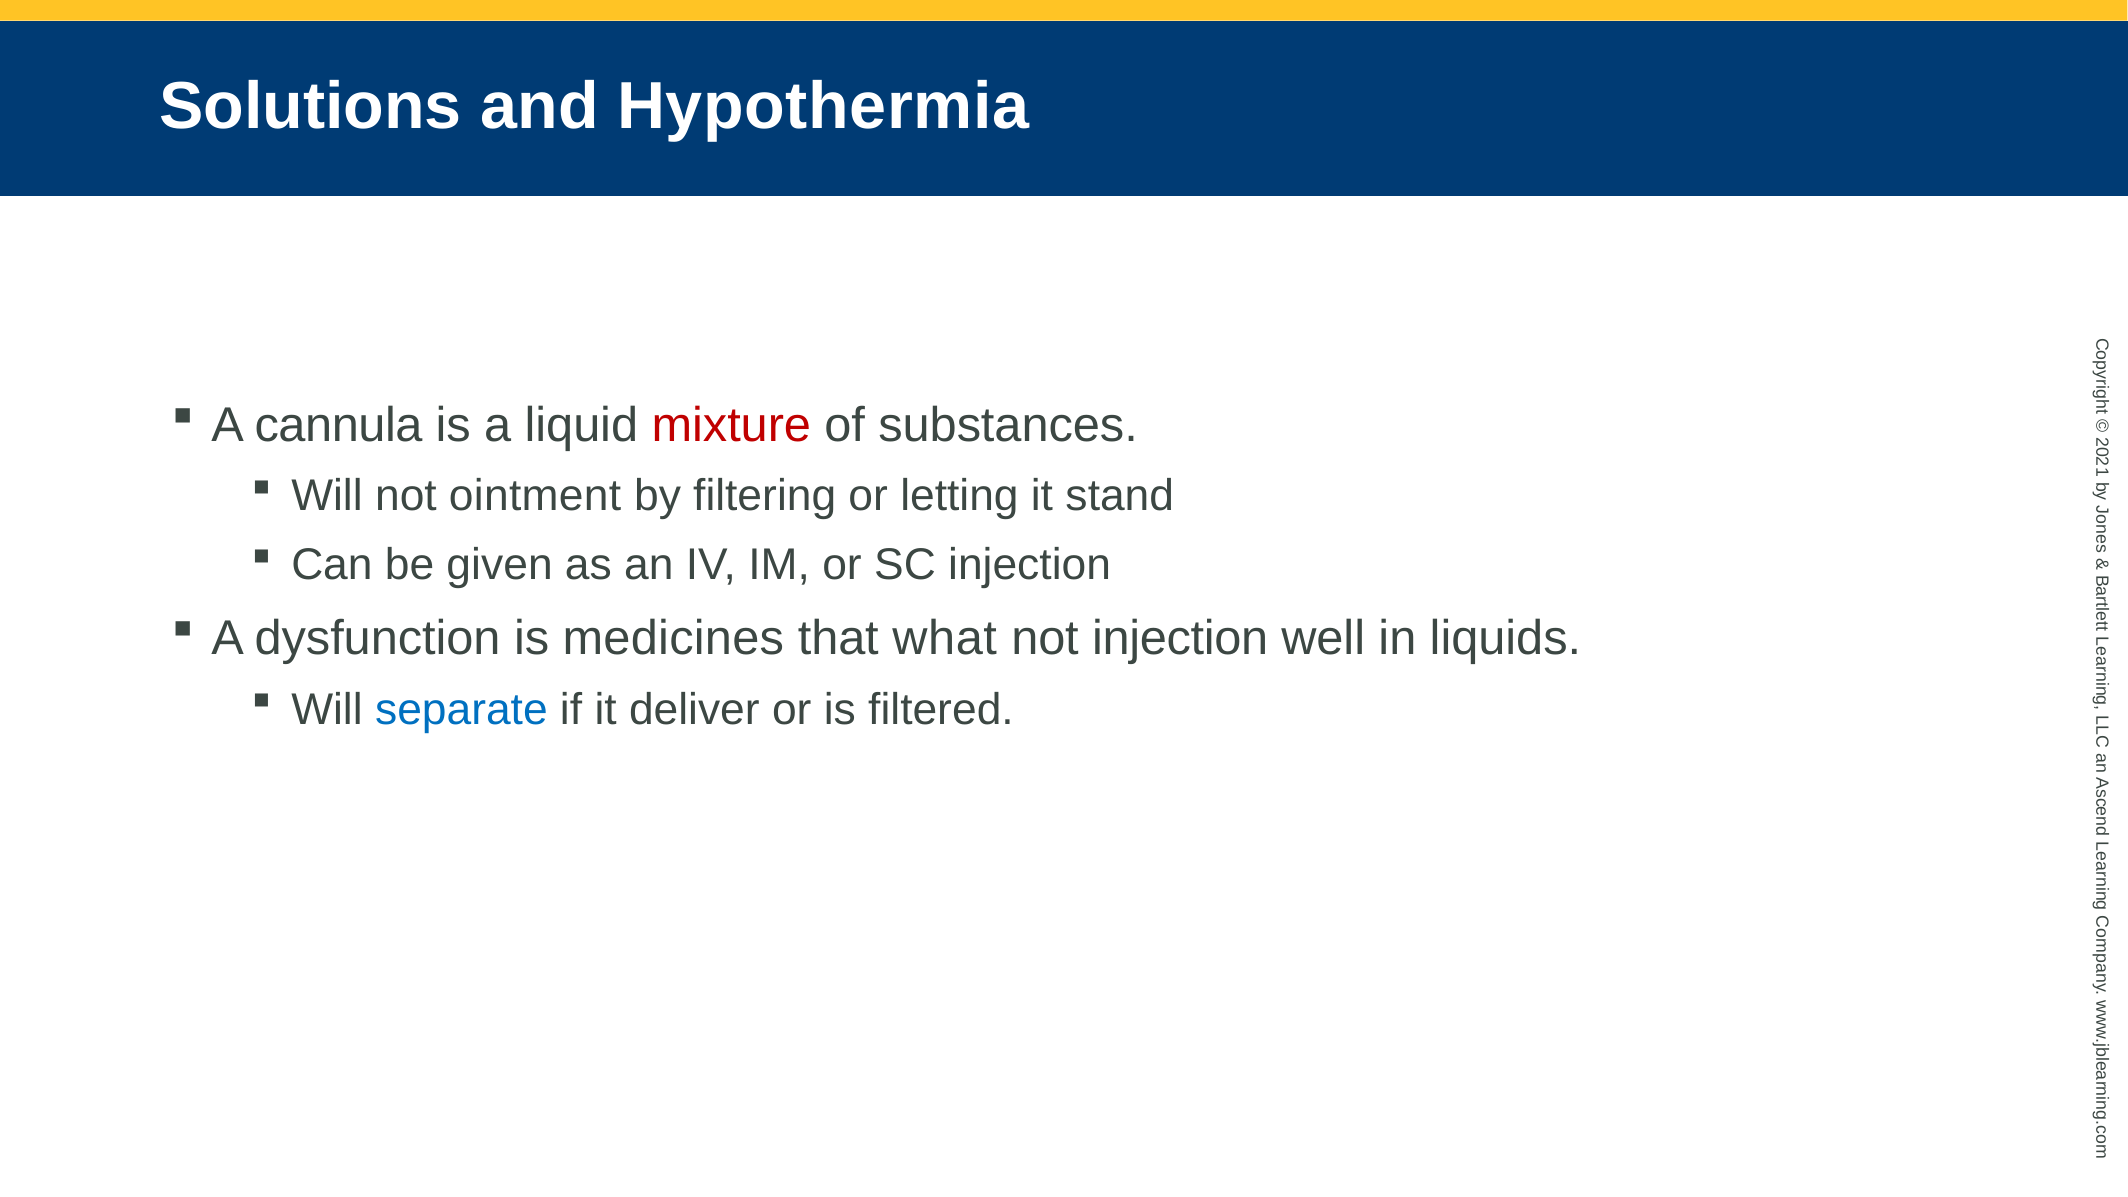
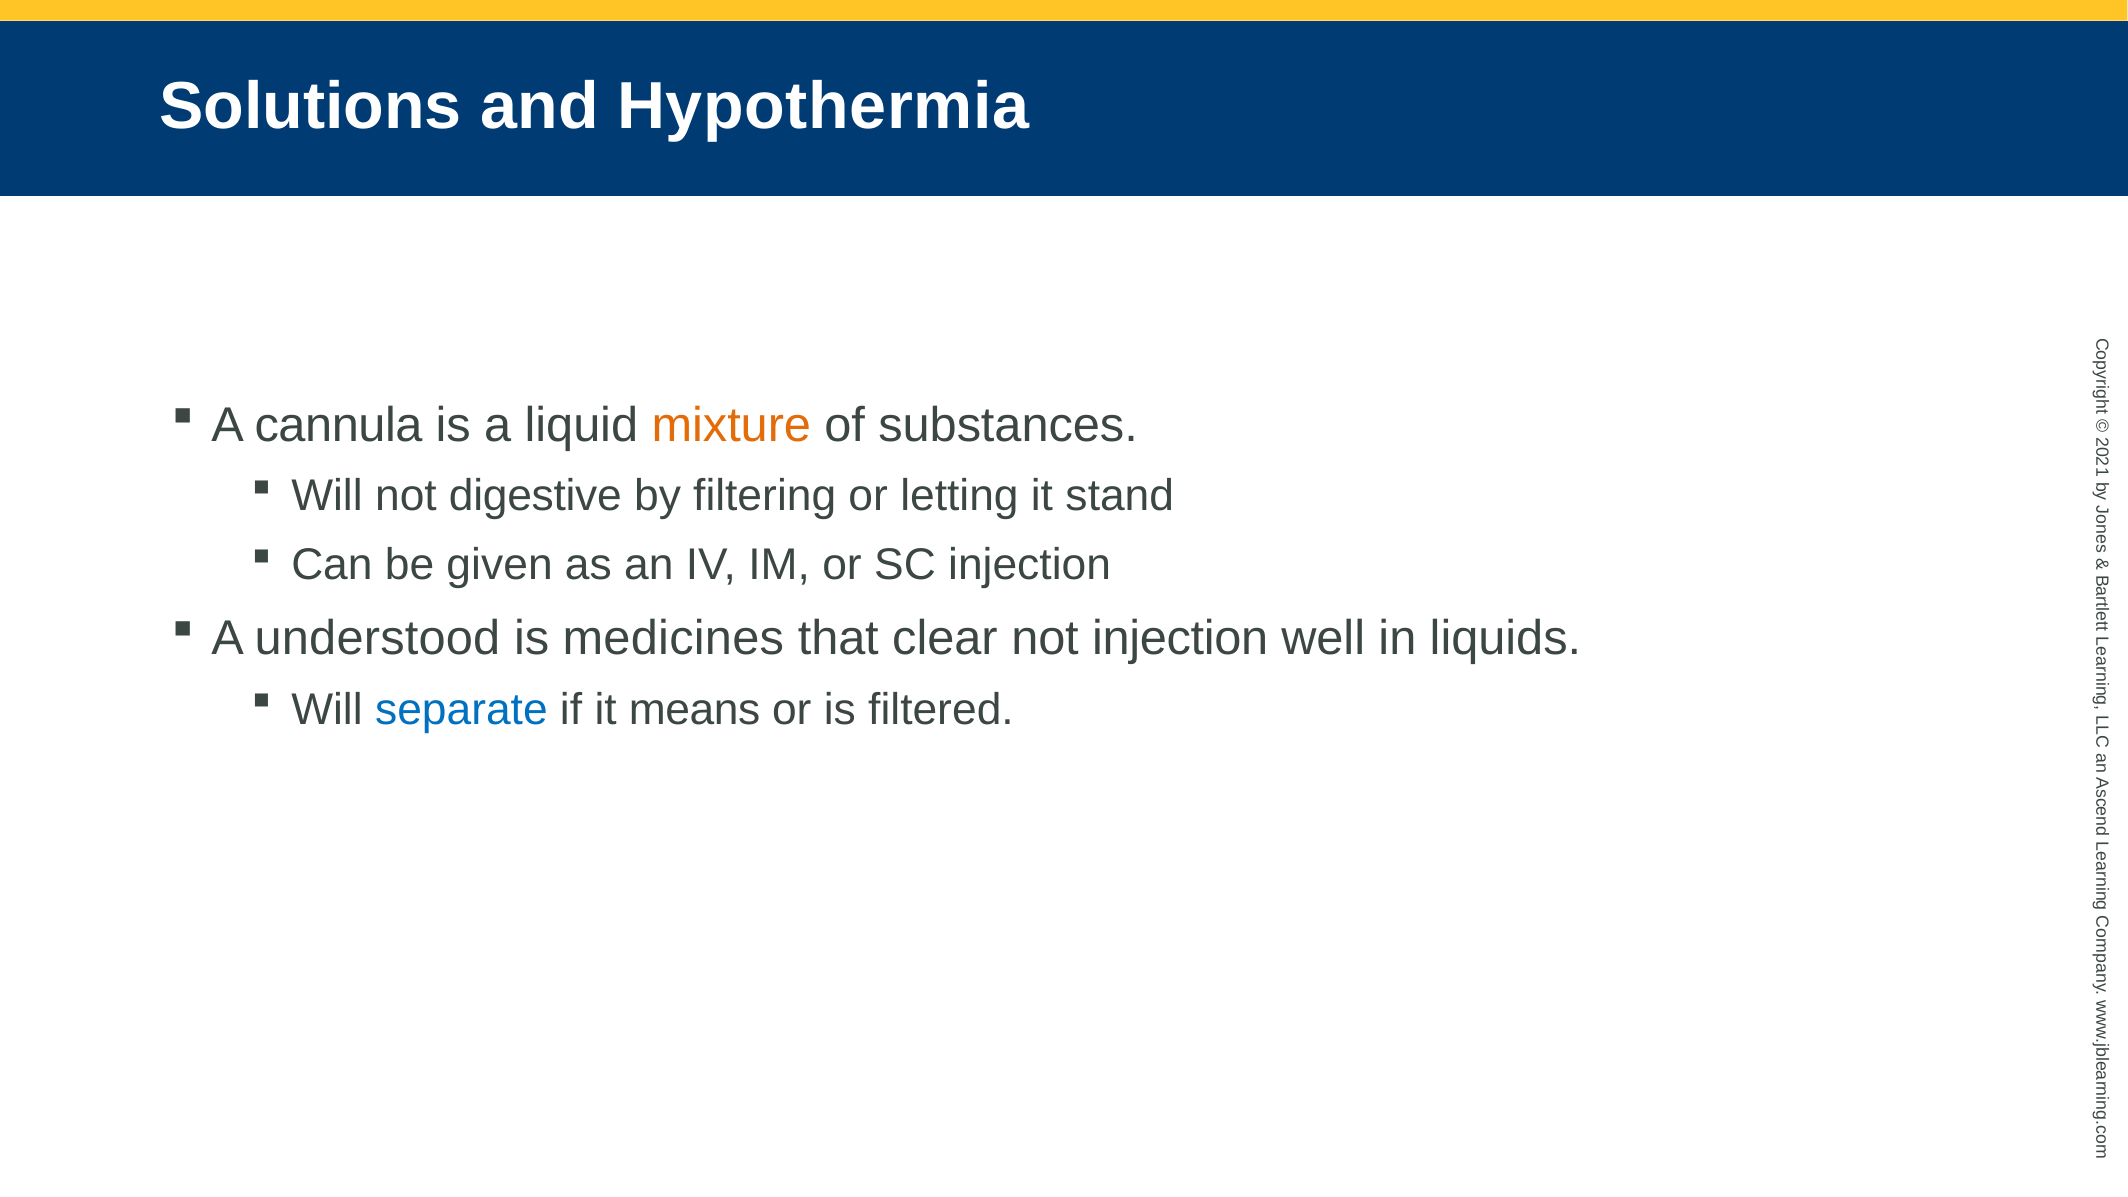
mixture colour: red -> orange
ointment: ointment -> digestive
dysfunction: dysfunction -> understood
what: what -> clear
deliver: deliver -> means
